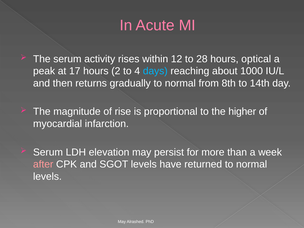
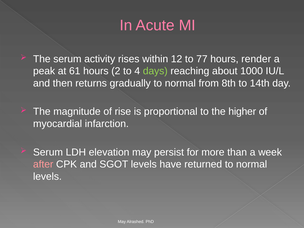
28: 28 -> 77
optical: optical -> render
17: 17 -> 61
days colour: light blue -> light green
